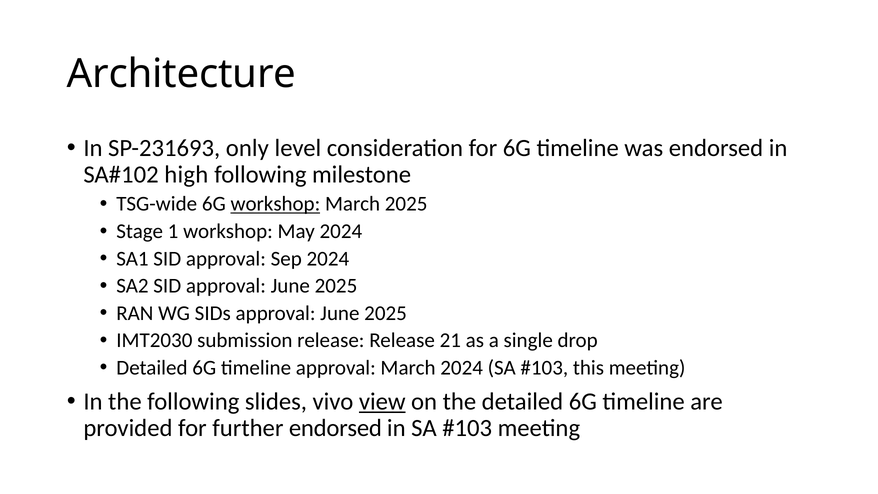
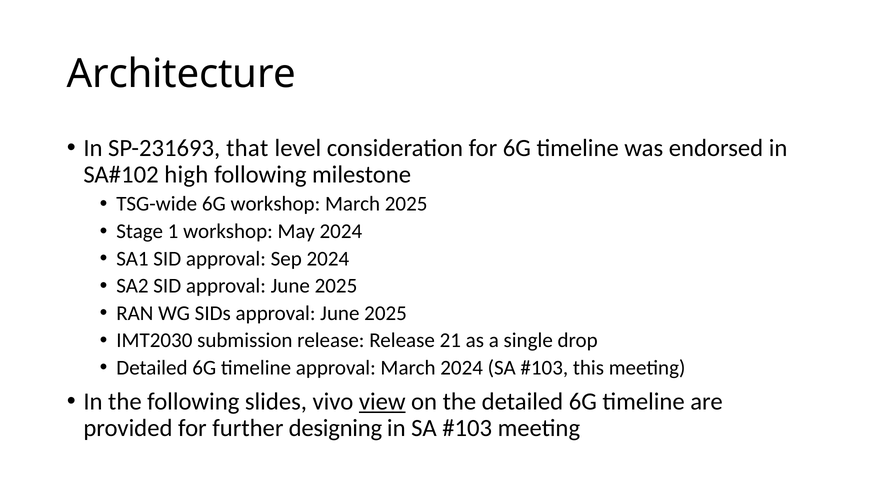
only: only -> that
workshop at (275, 204) underline: present -> none
further endorsed: endorsed -> designing
